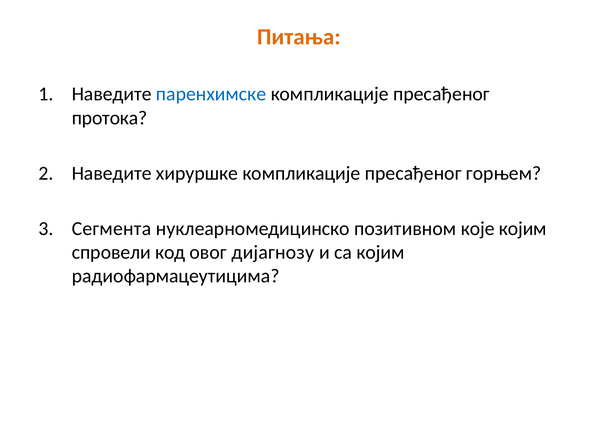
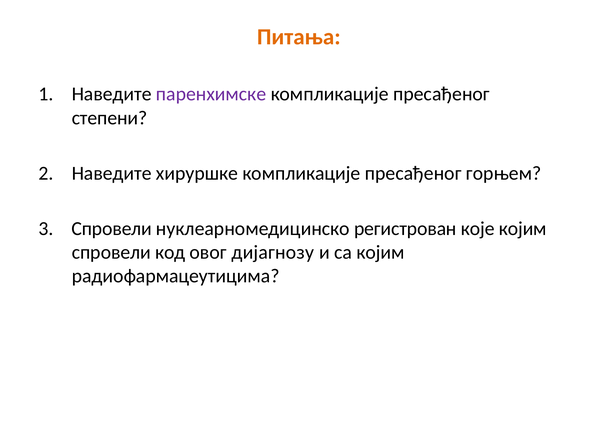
паренхимске colour: blue -> purple
протока: протока -> степени
Сегмента at (112, 228): Сегмента -> Спровели
позитивном: позитивном -> регистрован
